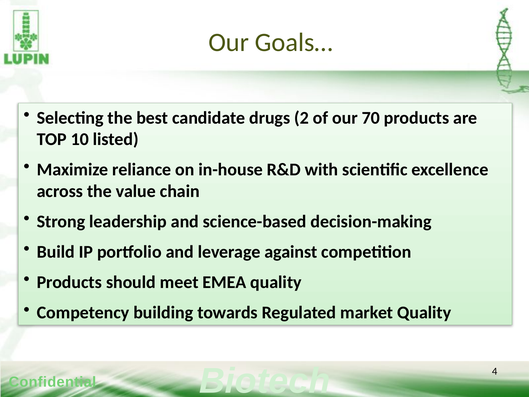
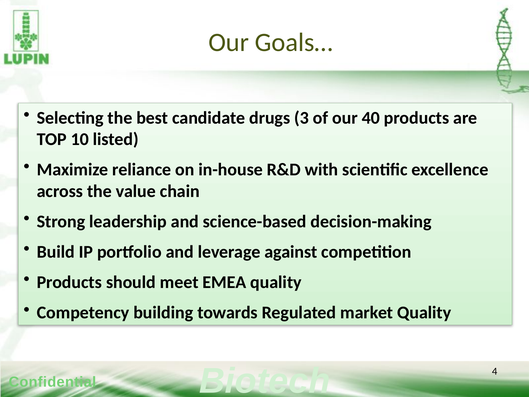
2: 2 -> 3
70: 70 -> 40
